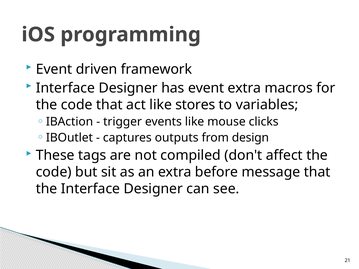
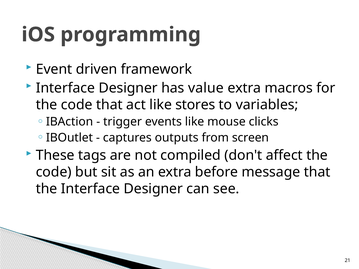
has event: event -> value
design: design -> screen
